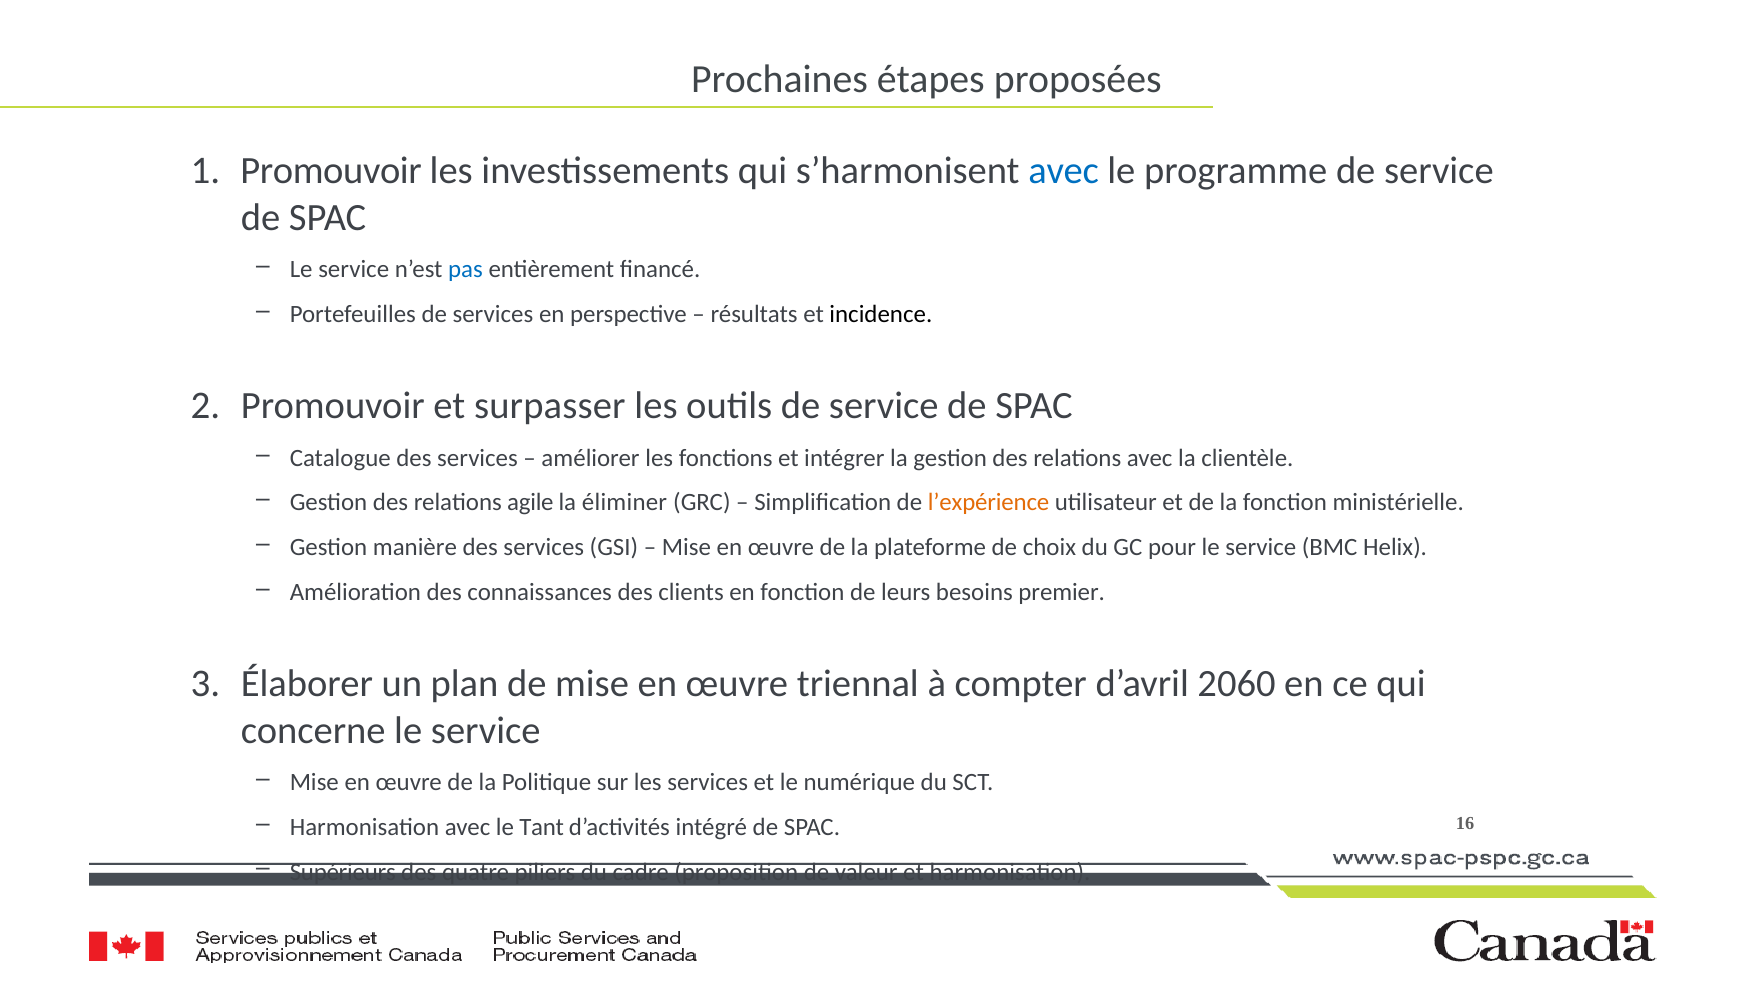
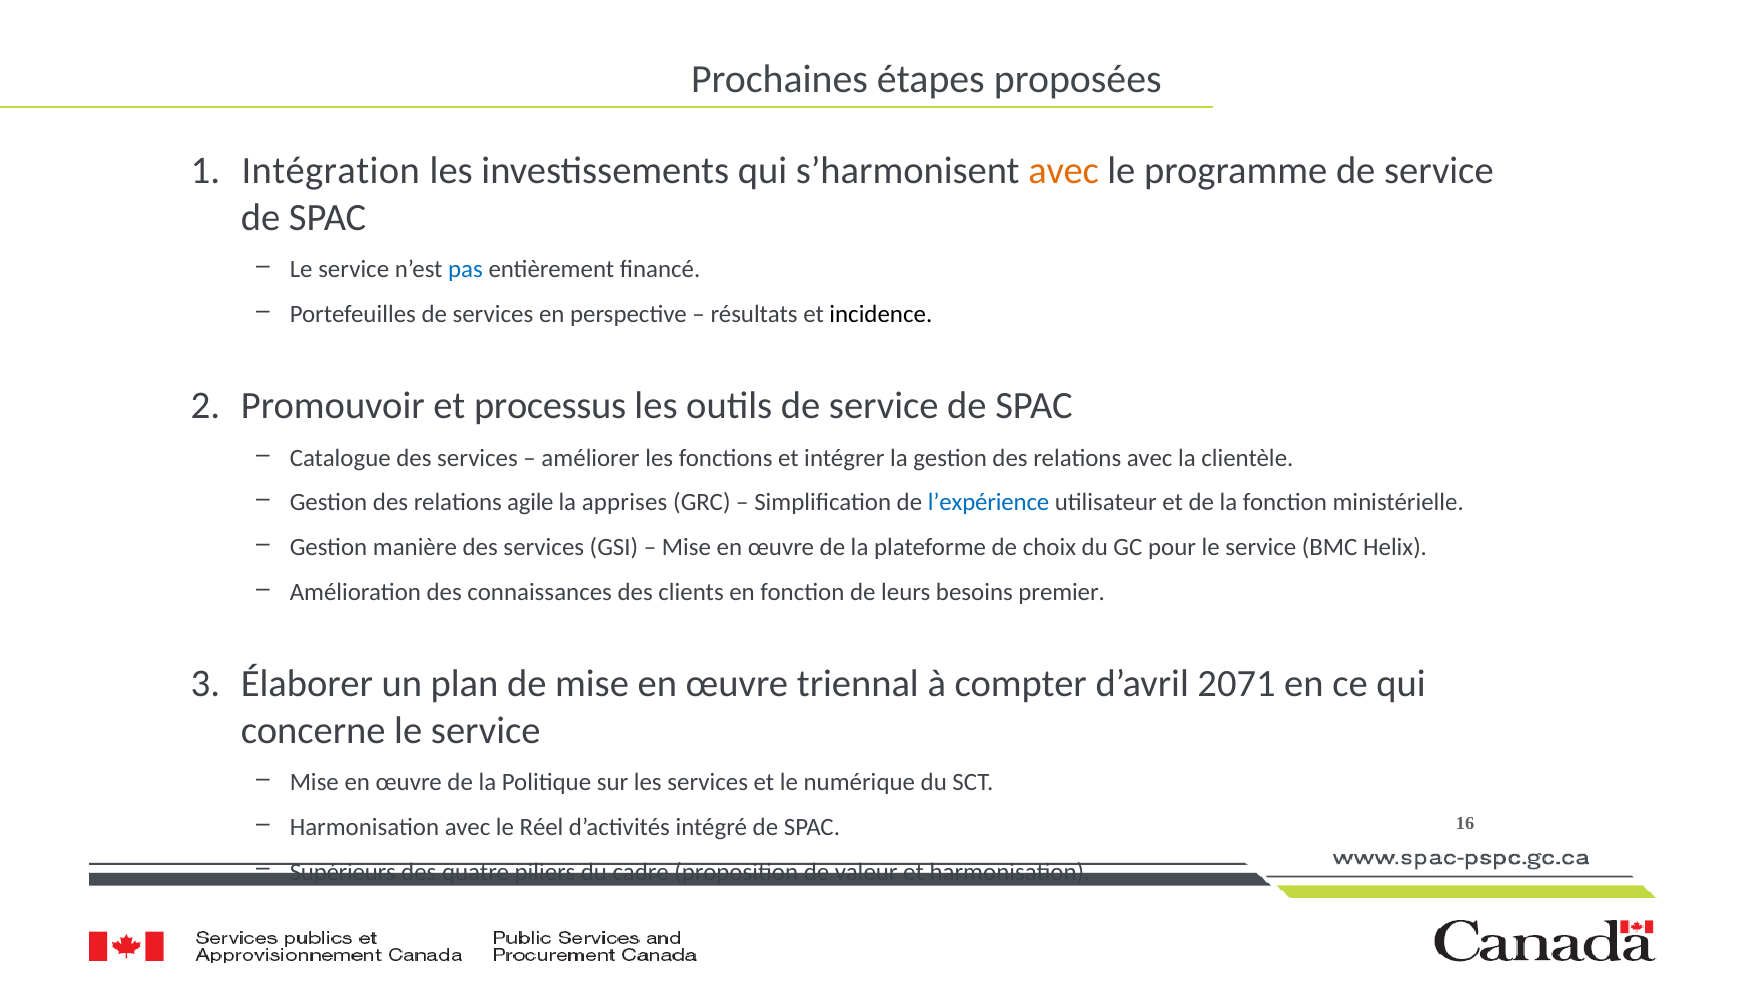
Promouvoir at (331, 171): Promouvoir -> Intégration
avec at (1064, 171) colour: blue -> orange
surpasser: surpasser -> processus
éliminer: éliminer -> apprises
l’expérience colour: orange -> blue
2060: 2060 -> 2071
Tant: Tant -> Réel
